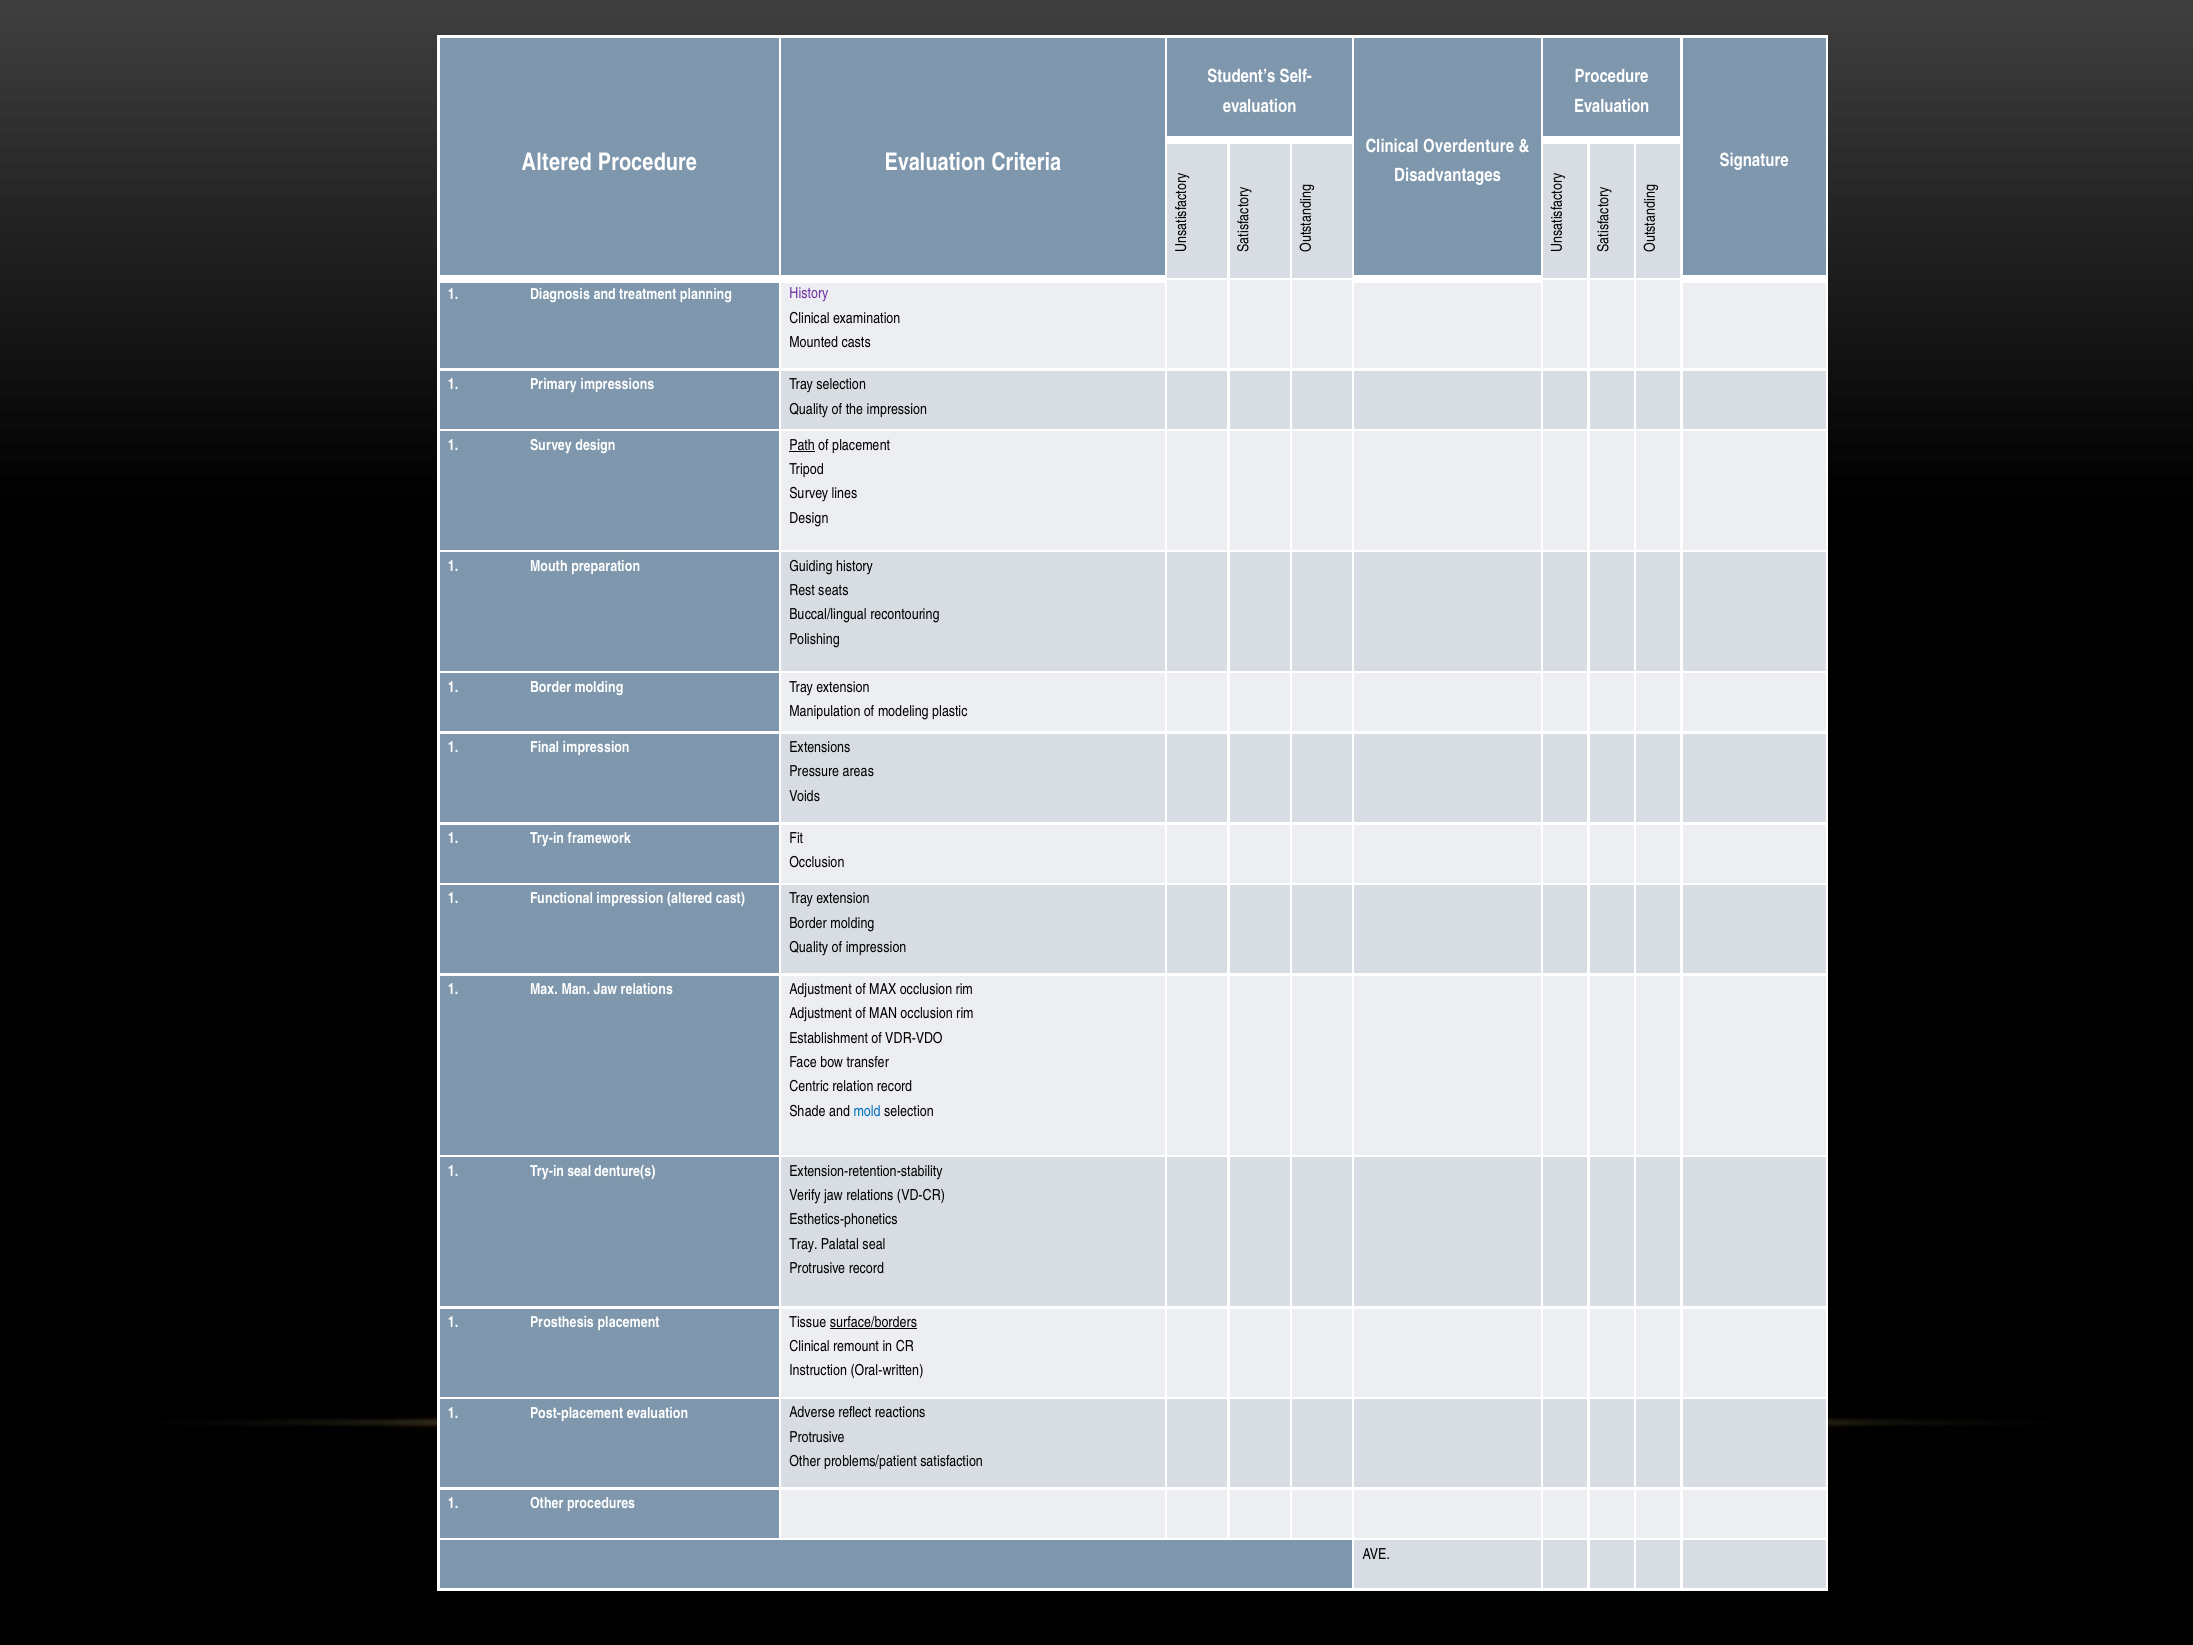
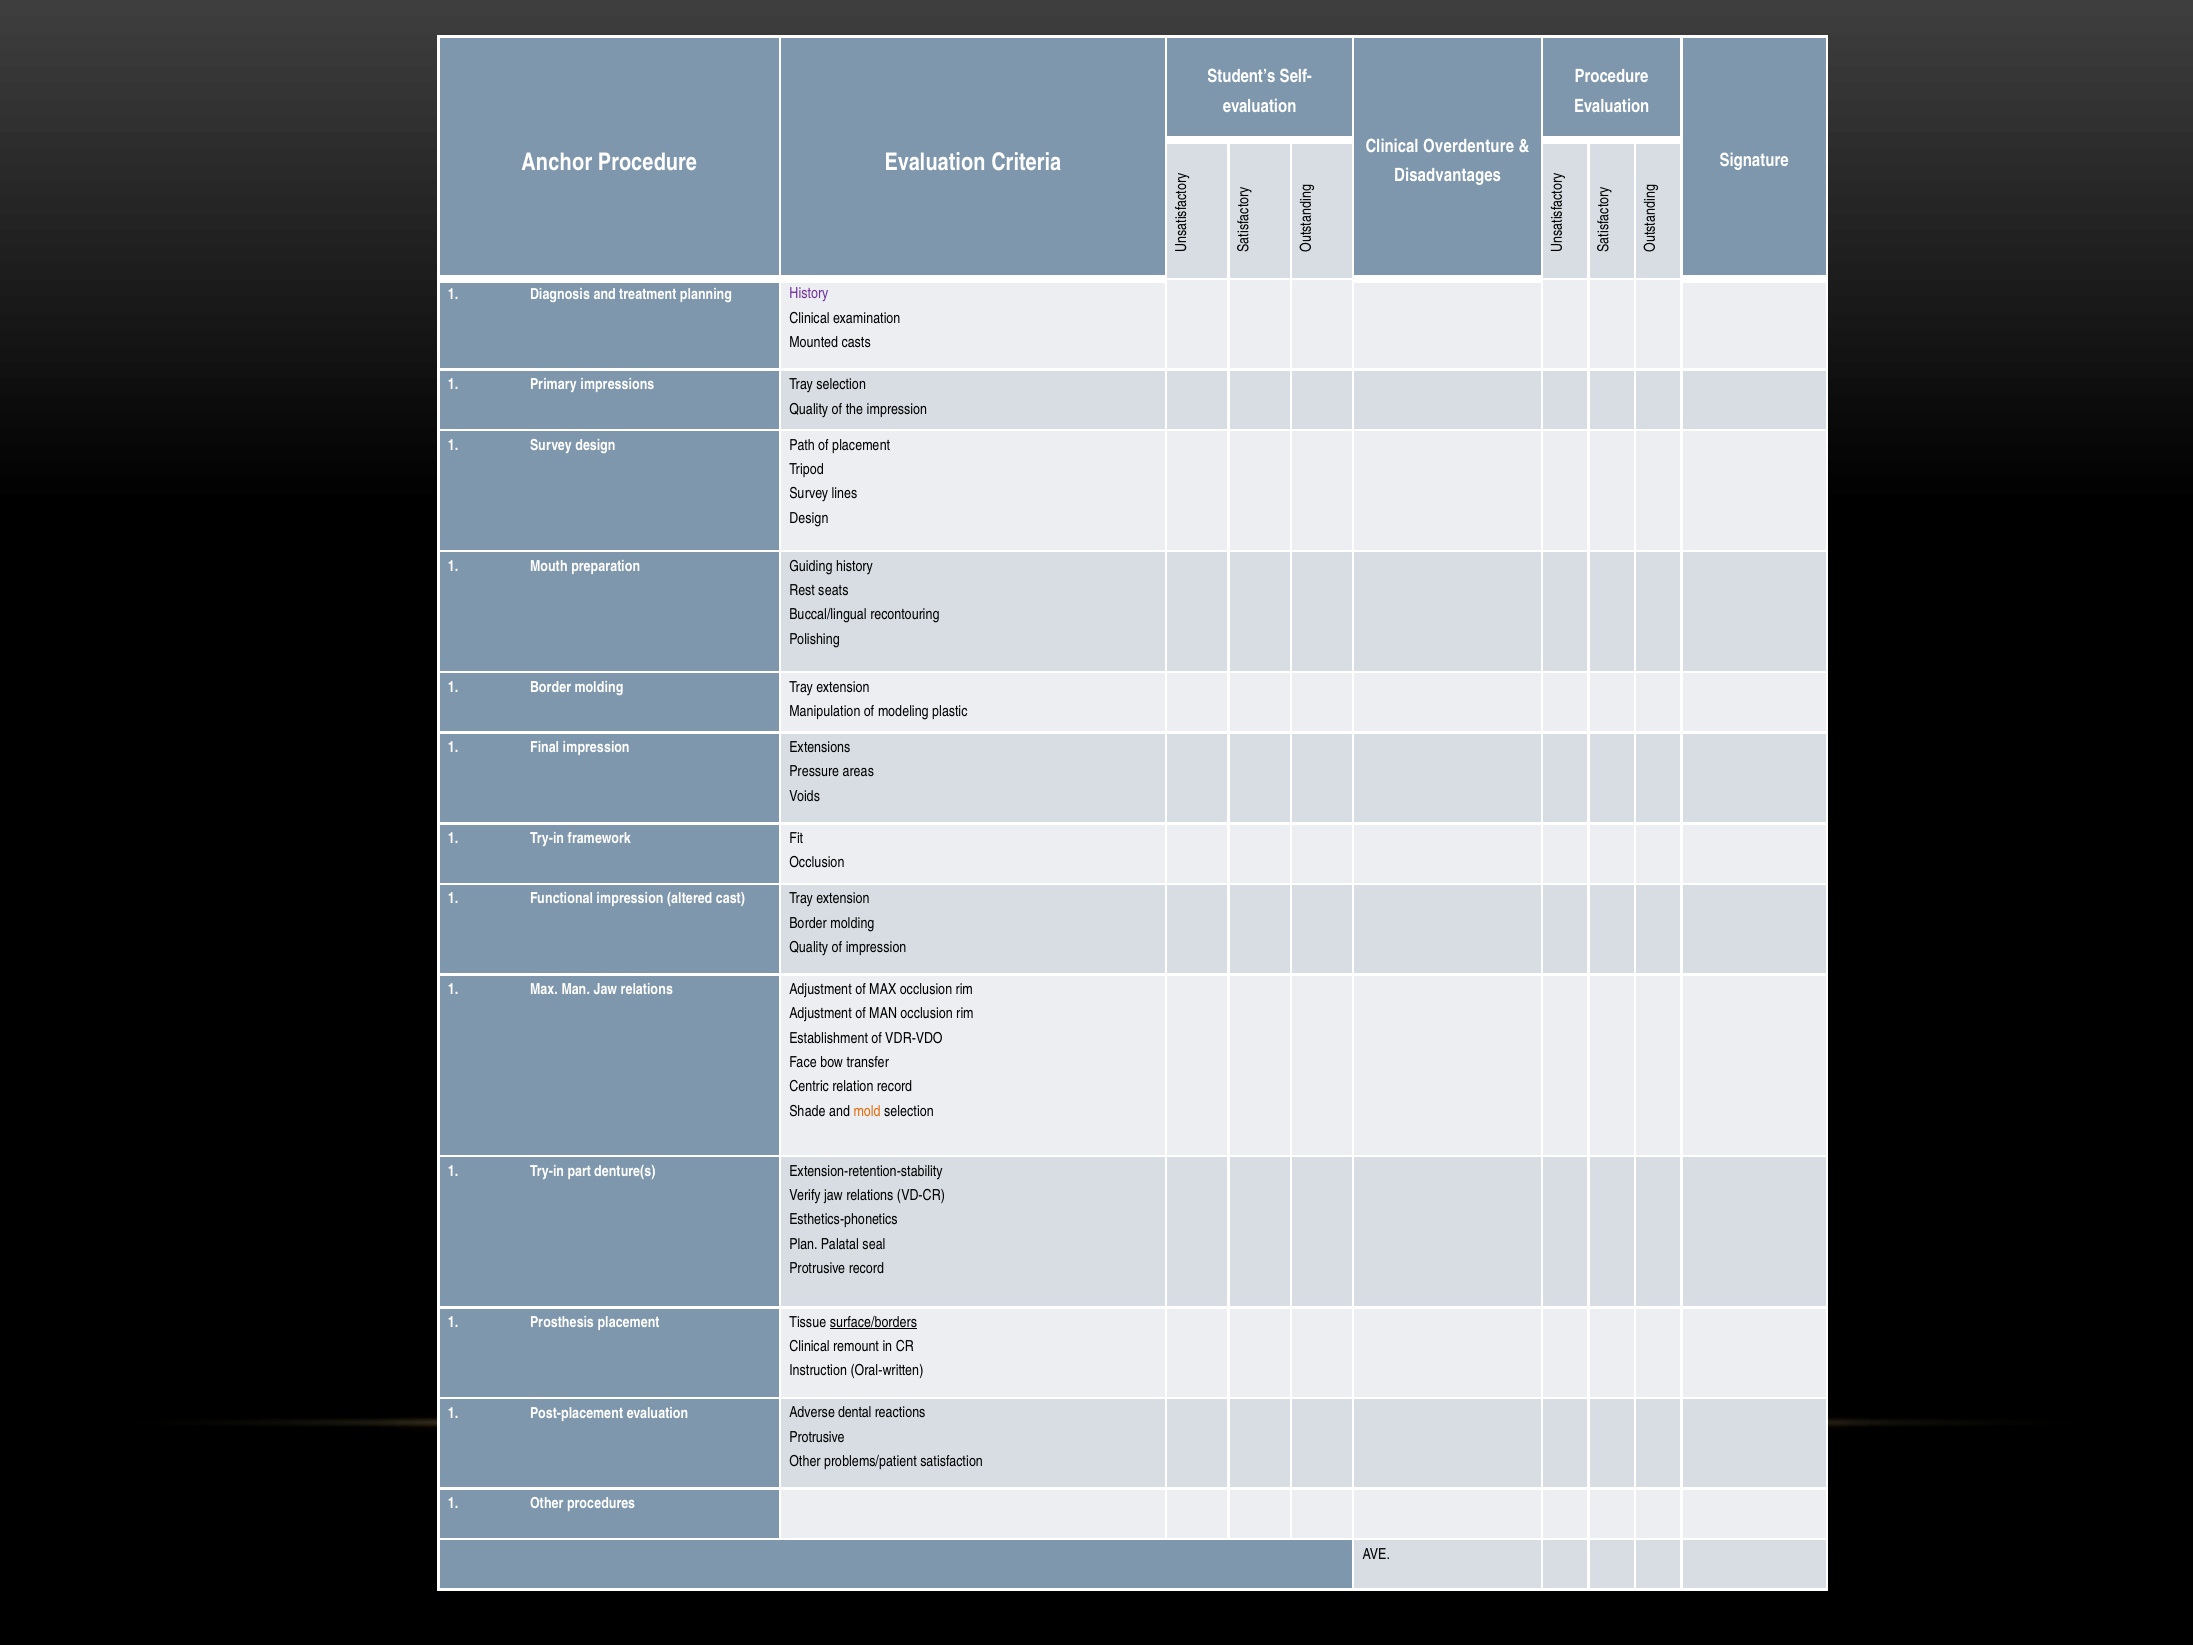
Altered at (557, 162): Altered -> Anchor
Path underline: present -> none
mold colour: blue -> orange
Try-in seal: seal -> part
Tray at (803, 1244): Tray -> Plan
reflect: reflect -> dental
